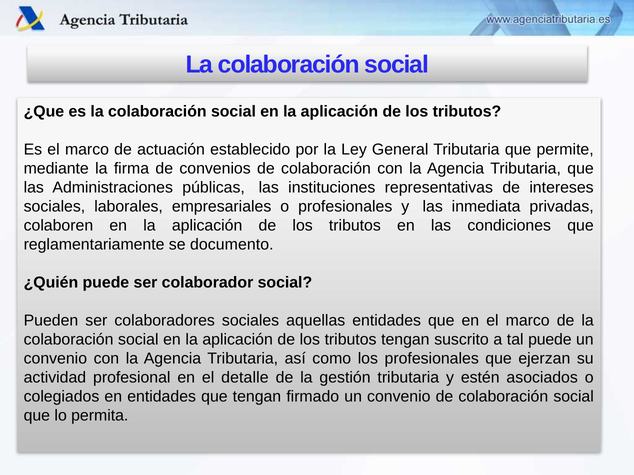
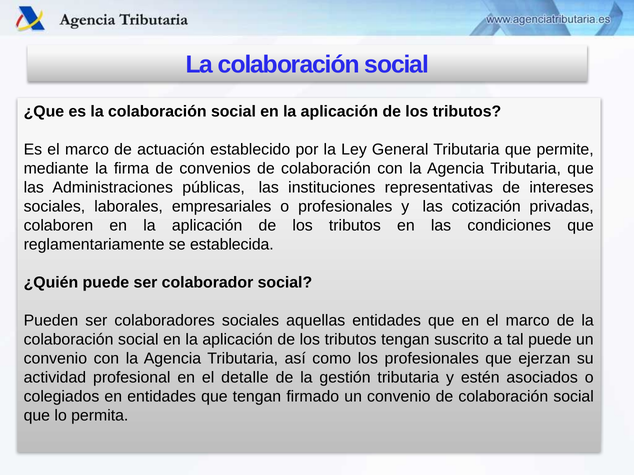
inmediata: inmediata -> cotización
documento: documento -> establecida
